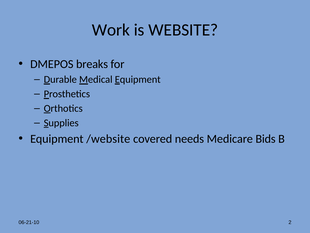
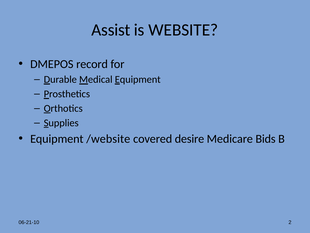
Work: Work -> Assist
breaks: breaks -> record
needs: needs -> desire
